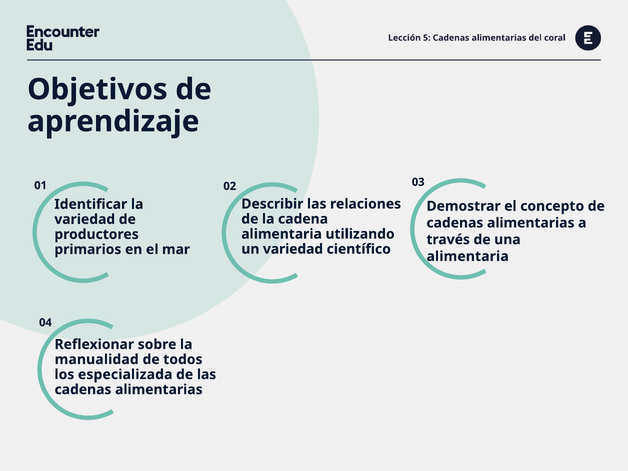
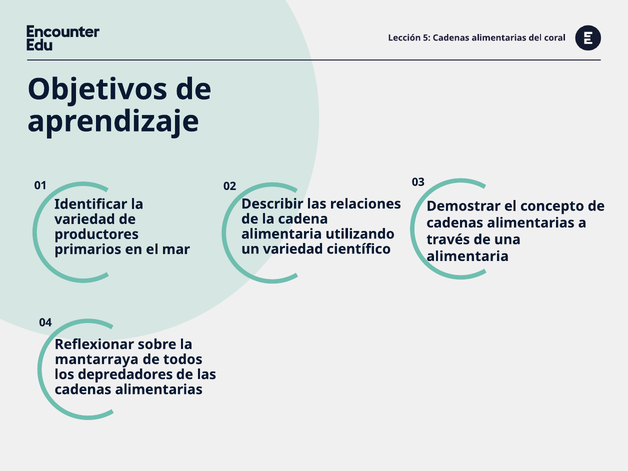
manualidad: manualidad -> mantarraya
especializada: especializada -> depredadores
